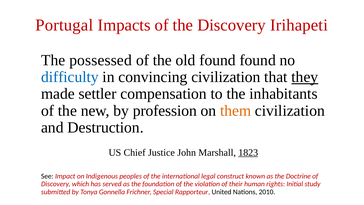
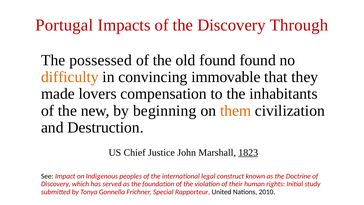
Irihapeti: Irihapeti -> Through
difficulty colour: blue -> orange
convincing civilization: civilization -> immovable
they underline: present -> none
settler: settler -> lovers
profession: profession -> beginning
